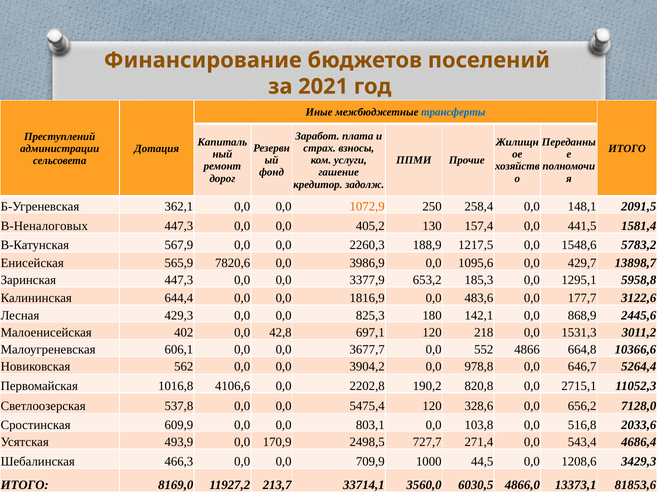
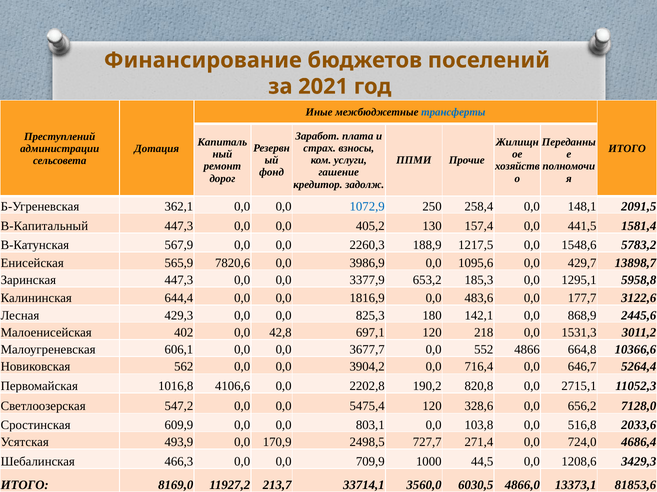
1072,9 colour: orange -> blue
В-Неналоговых: В-Неналоговых -> В-Капитальный
978,8: 978,8 -> 716,4
537,8: 537,8 -> 547,2
543,4: 543,4 -> 724,0
